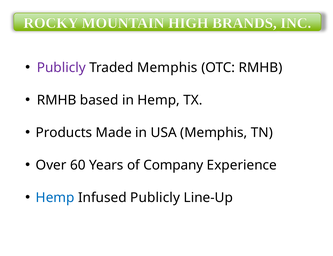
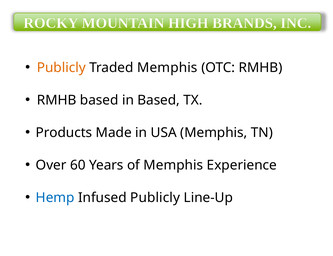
Publicly at (61, 68) colour: purple -> orange
in Hemp: Hemp -> Based
of Company: Company -> Memphis
